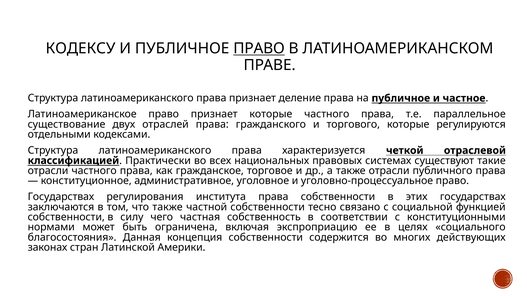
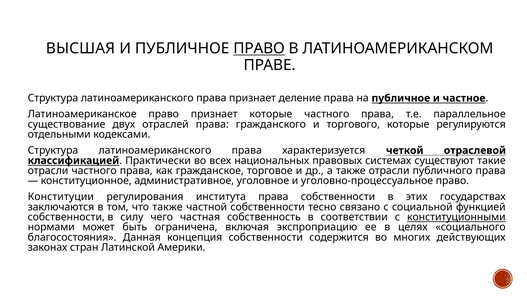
КОДЕКСУ: КОДЕКСУ -> ВЫСШАЯ
Государствах at (61, 197): Государствах -> Конституции
конституционными underline: none -> present
